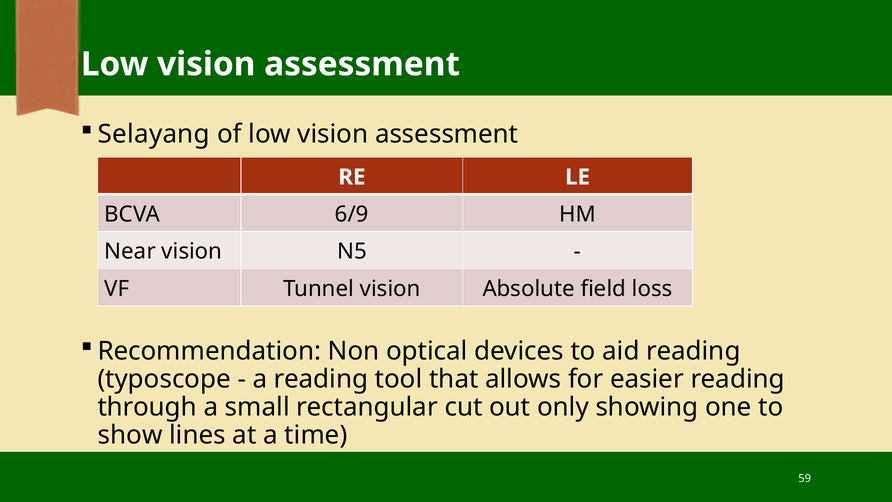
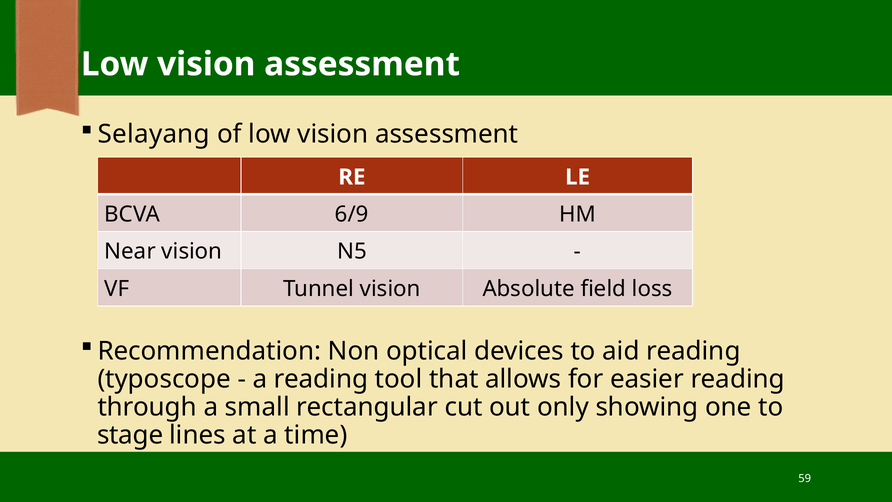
show: show -> stage
